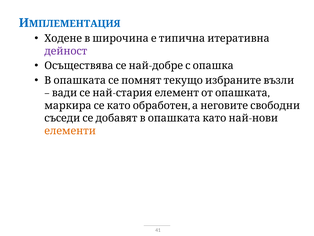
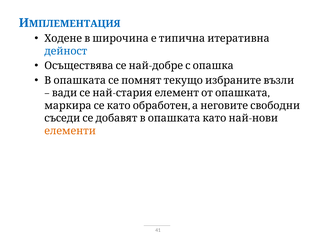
дейност colour: purple -> blue
